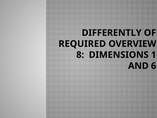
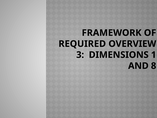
DIFFERENTLY: DIFFERENTLY -> FRAMEWORK
8: 8 -> 3
6: 6 -> 8
